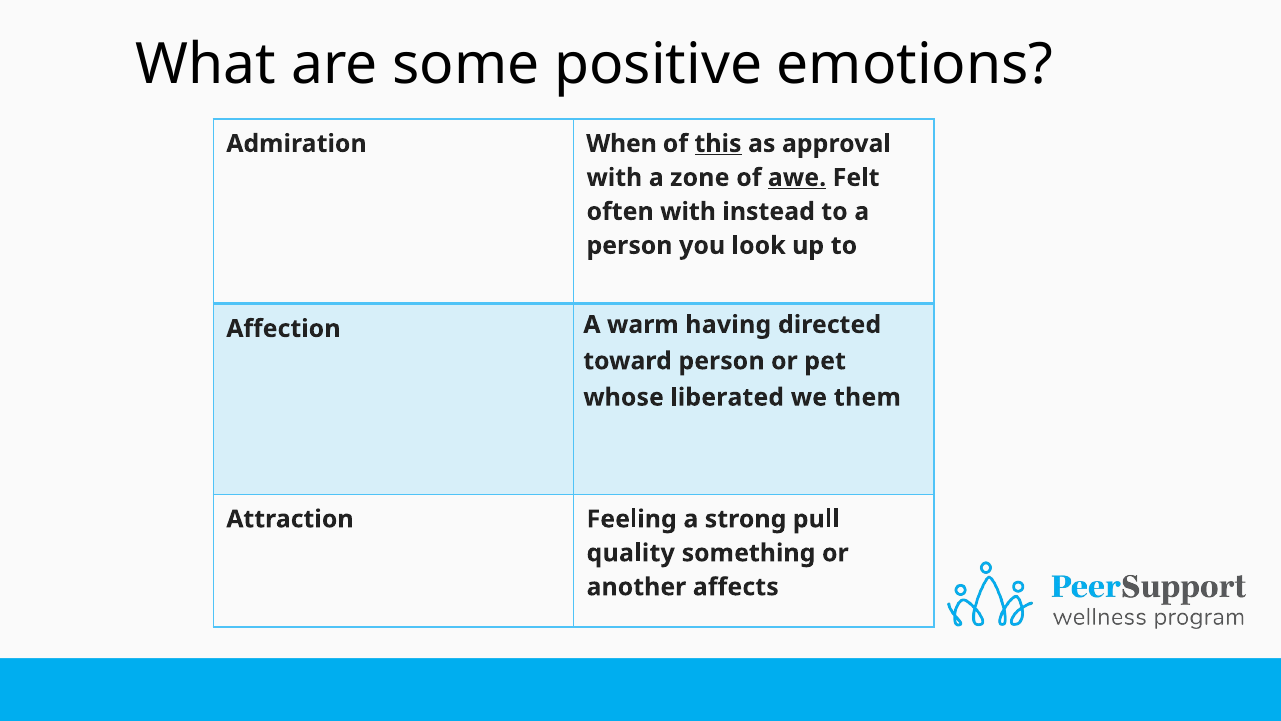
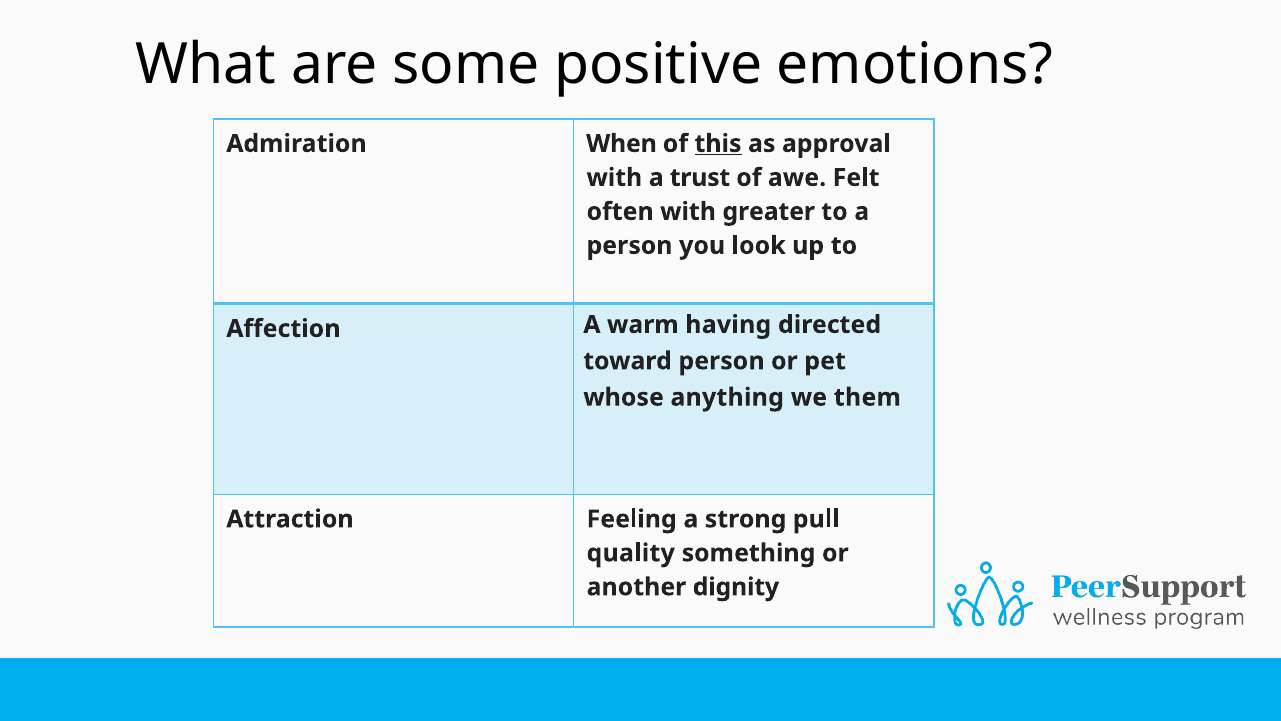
zone: zone -> trust
awe underline: present -> none
instead: instead -> greater
liberated: liberated -> anything
affects: affects -> dignity
